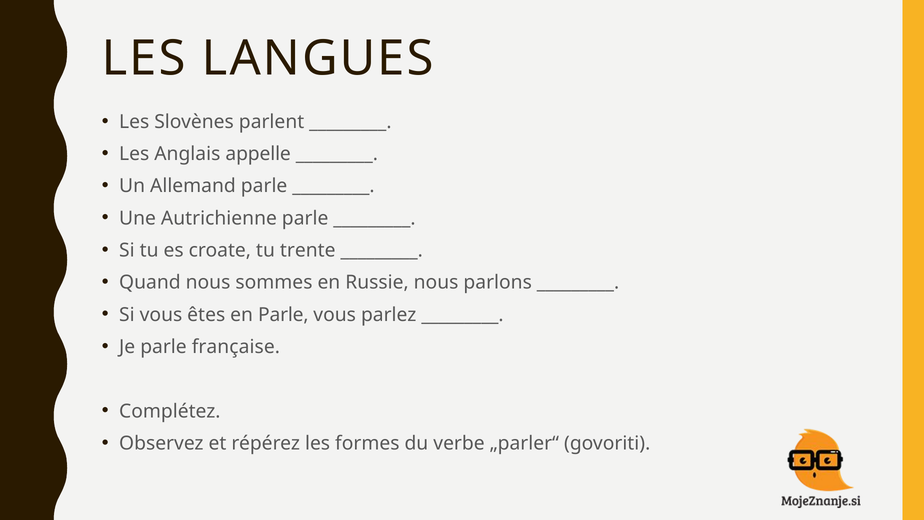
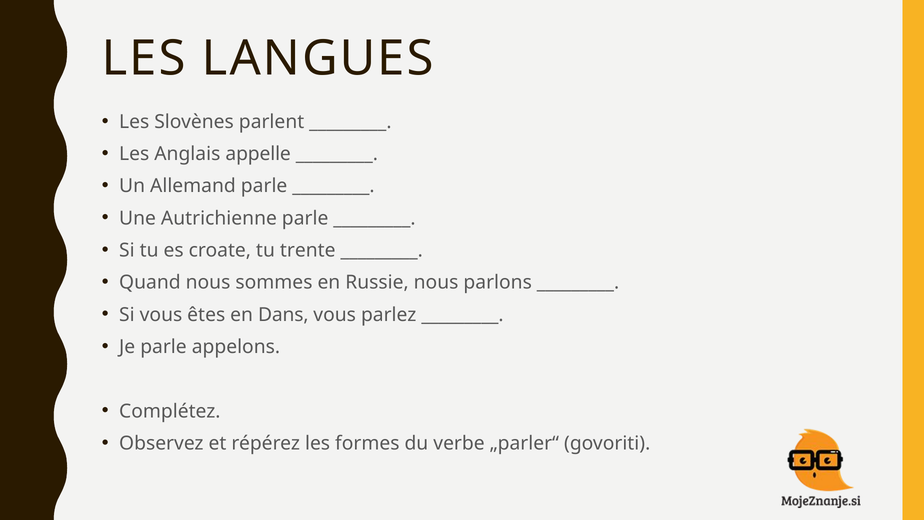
en Parle: Parle -> Dans
française: française -> appelons
